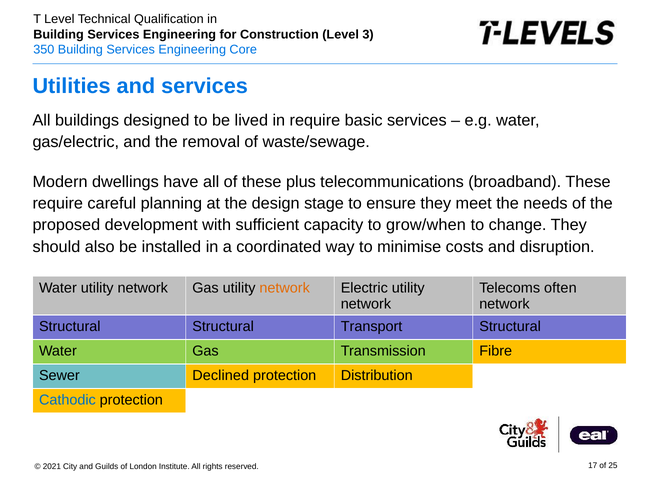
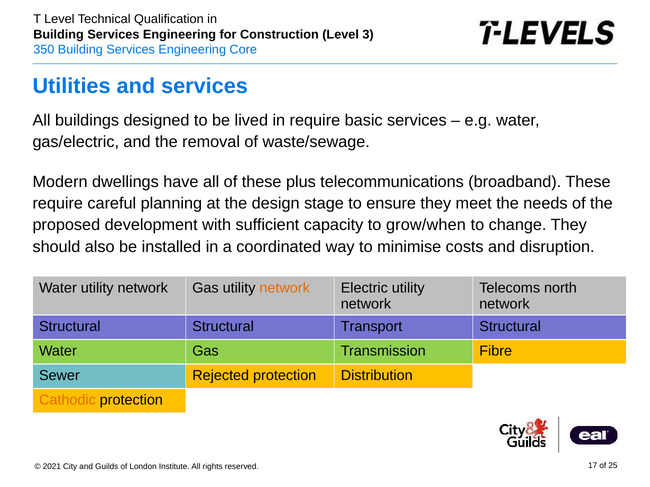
often: often -> north
Declined: Declined -> Rejected
Cathodic colour: blue -> orange
